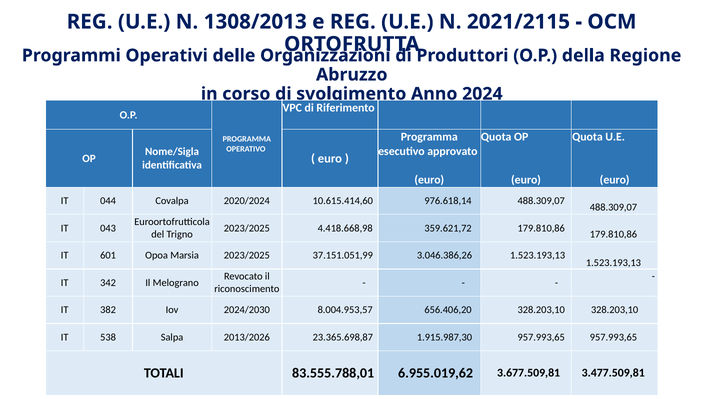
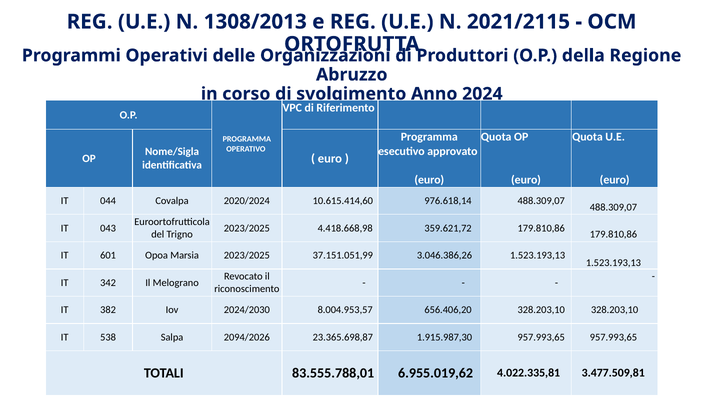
2013/2026: 2013/2026 -> 2094/2026
3.677.509,81: 3.677.509,81 -> 4.022.335,81
